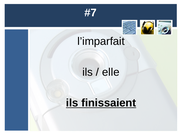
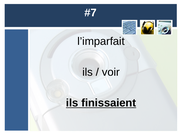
elle: elle -> voir
